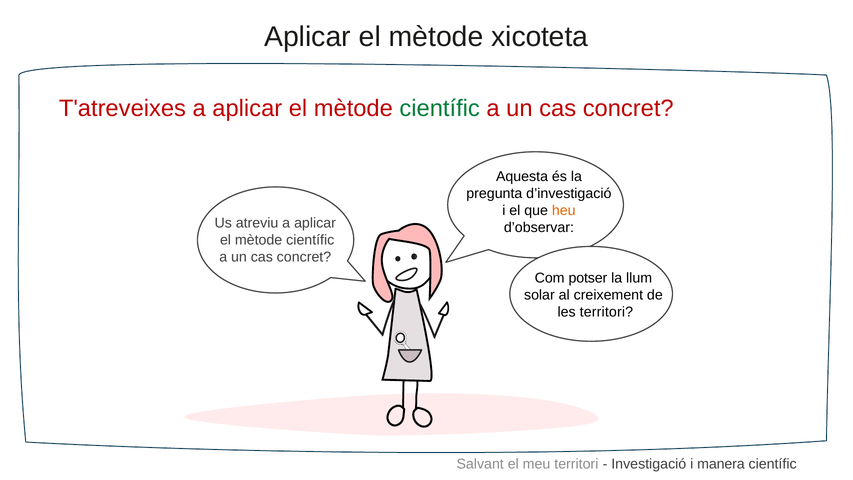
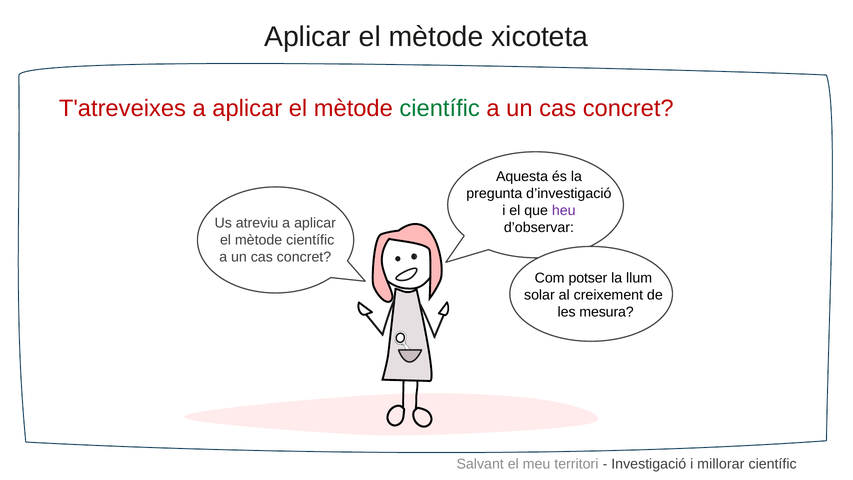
heu colour: orange -> purple
les territori: territori -> mesura
manera: manera -> millorar
